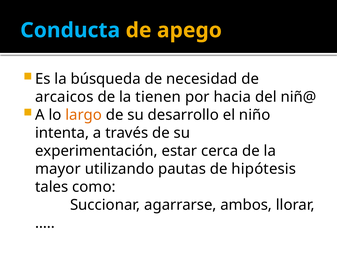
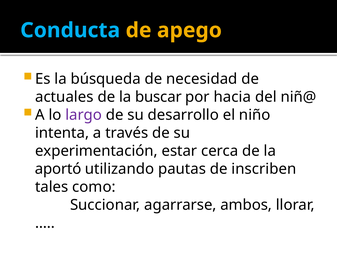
arcaicos: arcaicos -> actuales
tienen: tienen -> buscar
largo colour: orange -> purple
mayor: mayor -> aportó
hipótesis: hipótesis -> inscriben
